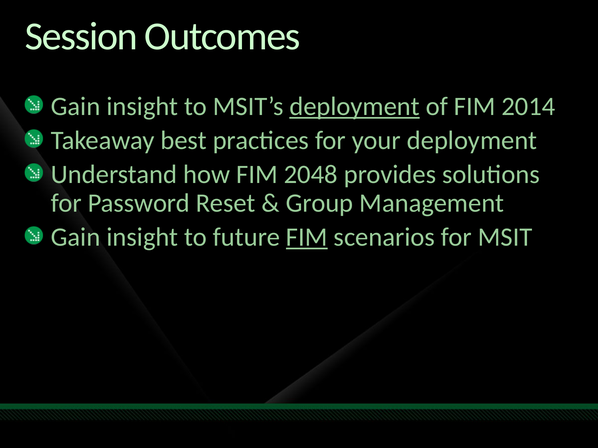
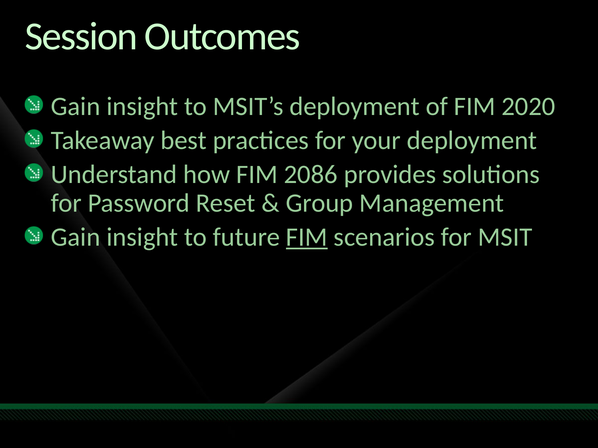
deployment at (355, 107) underline: present -> none
2014: 2014 -> 2020
2048: 2048 -> 2086
